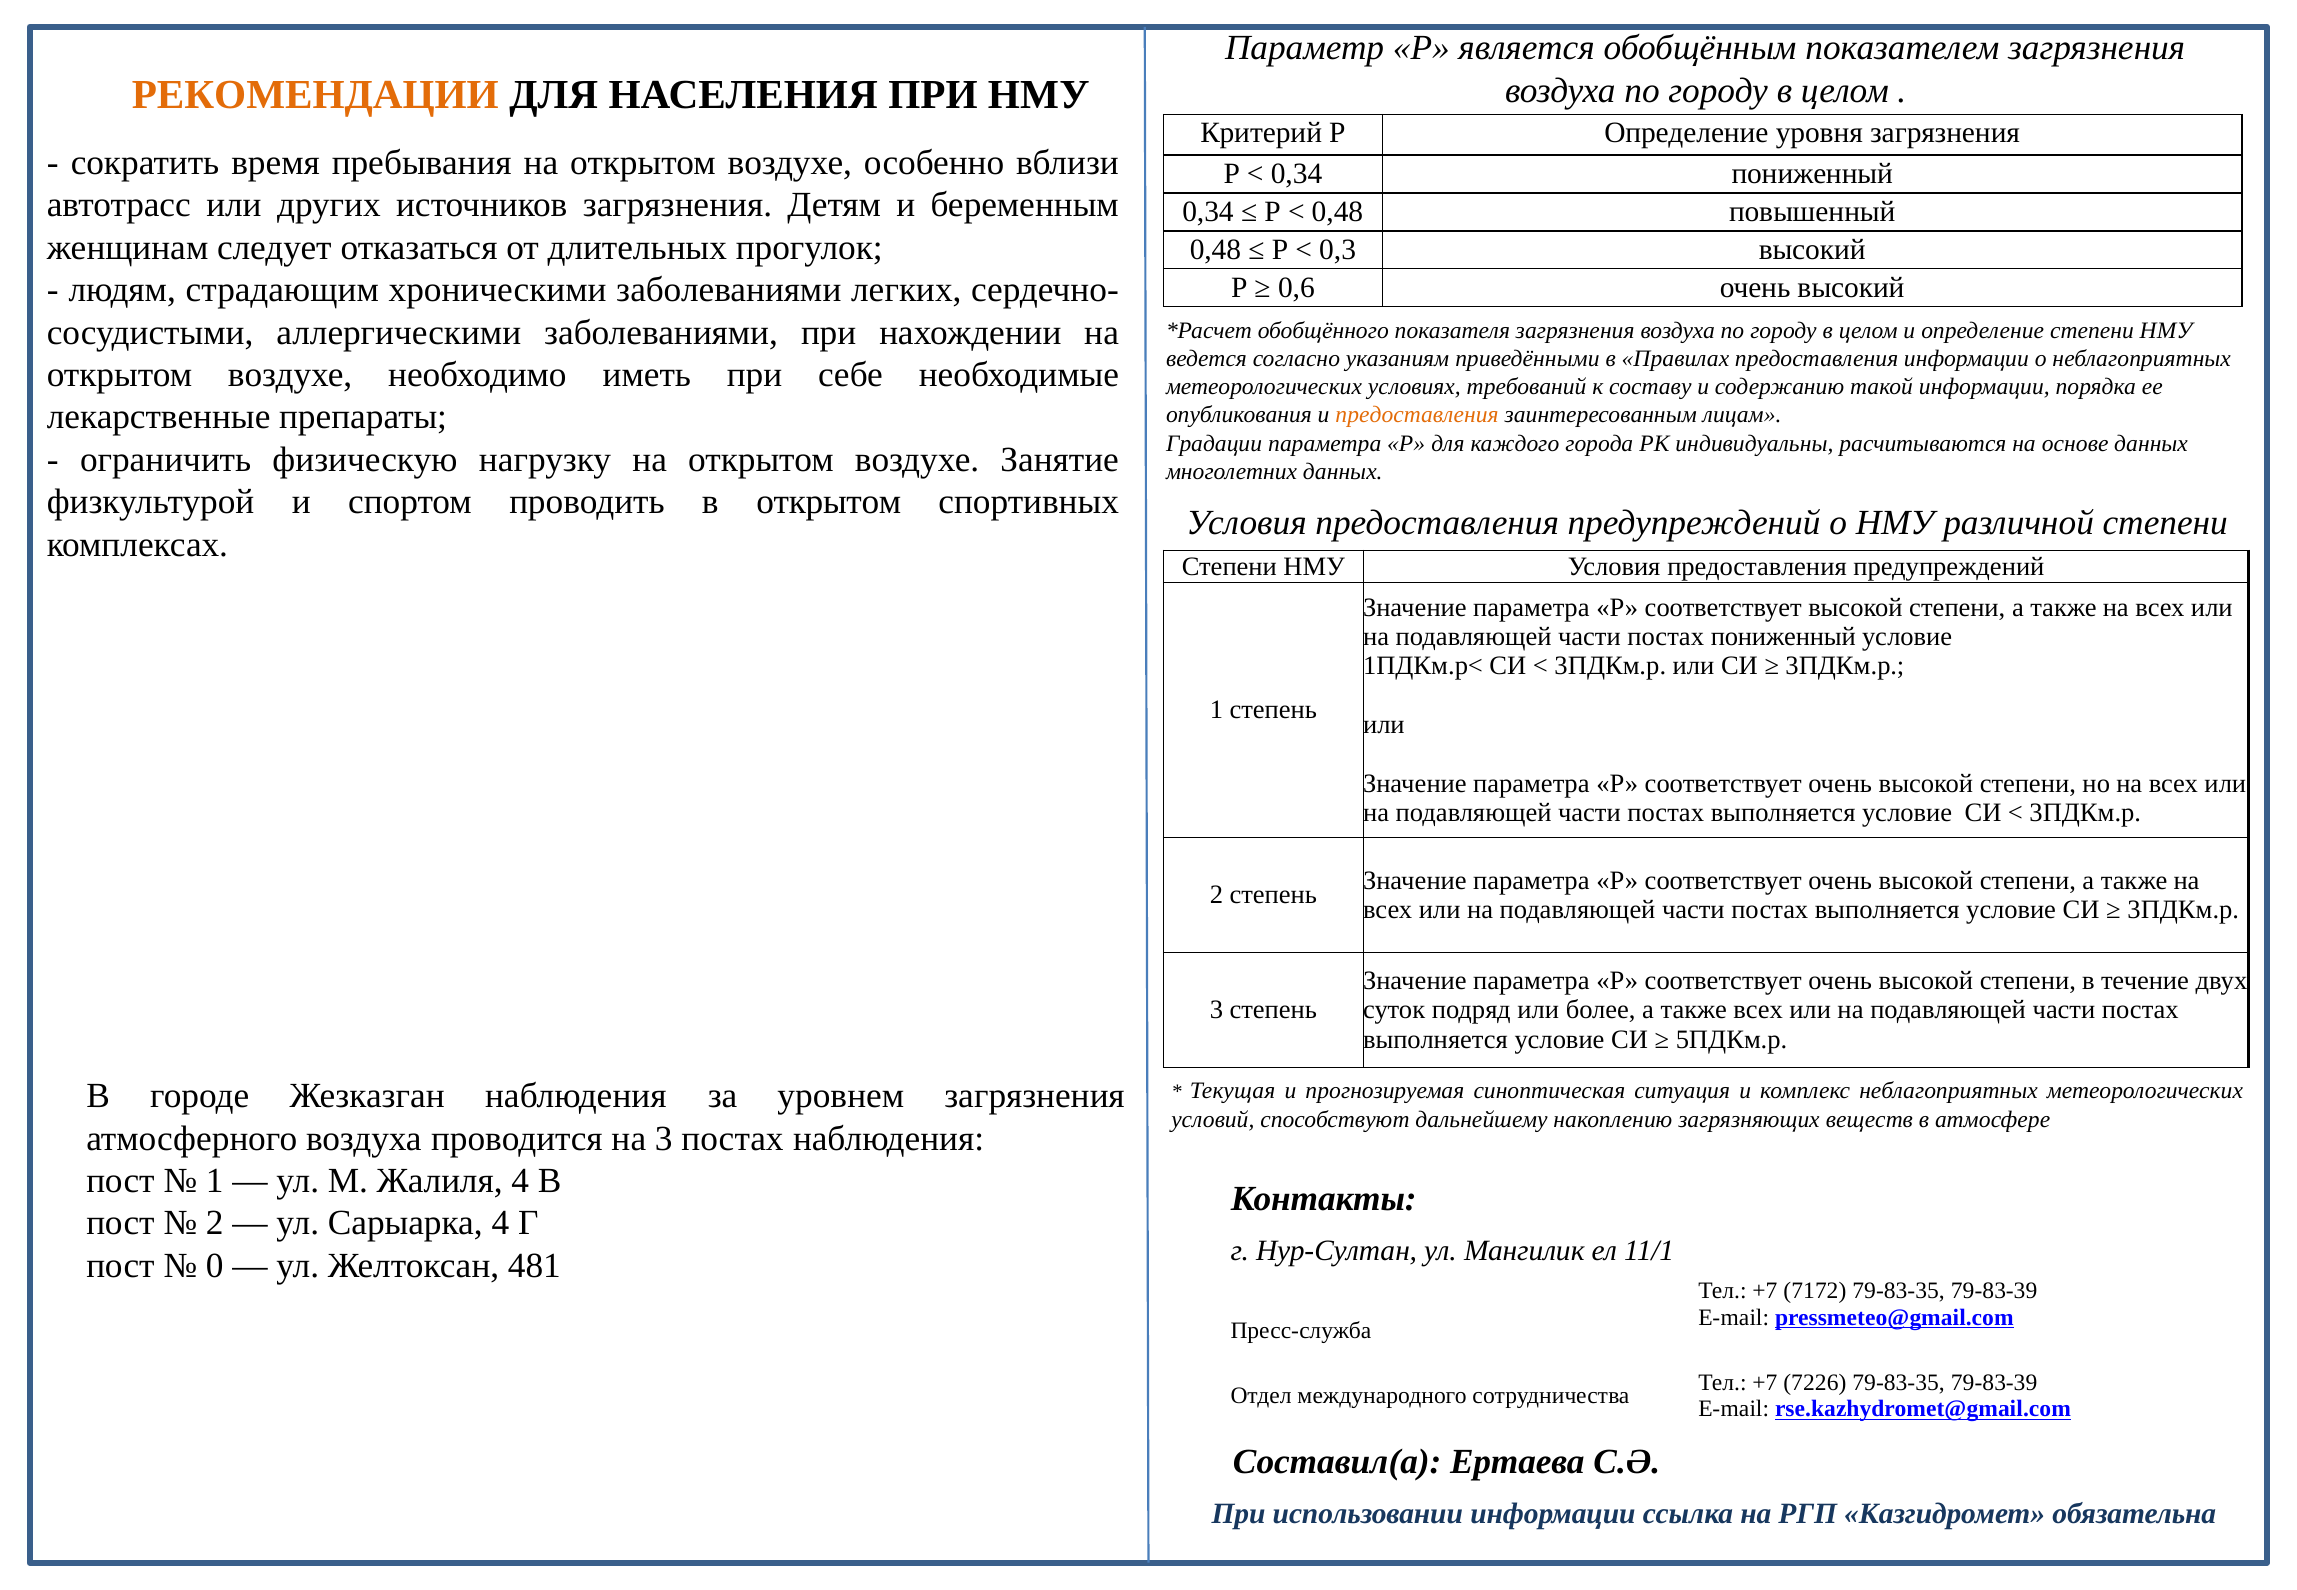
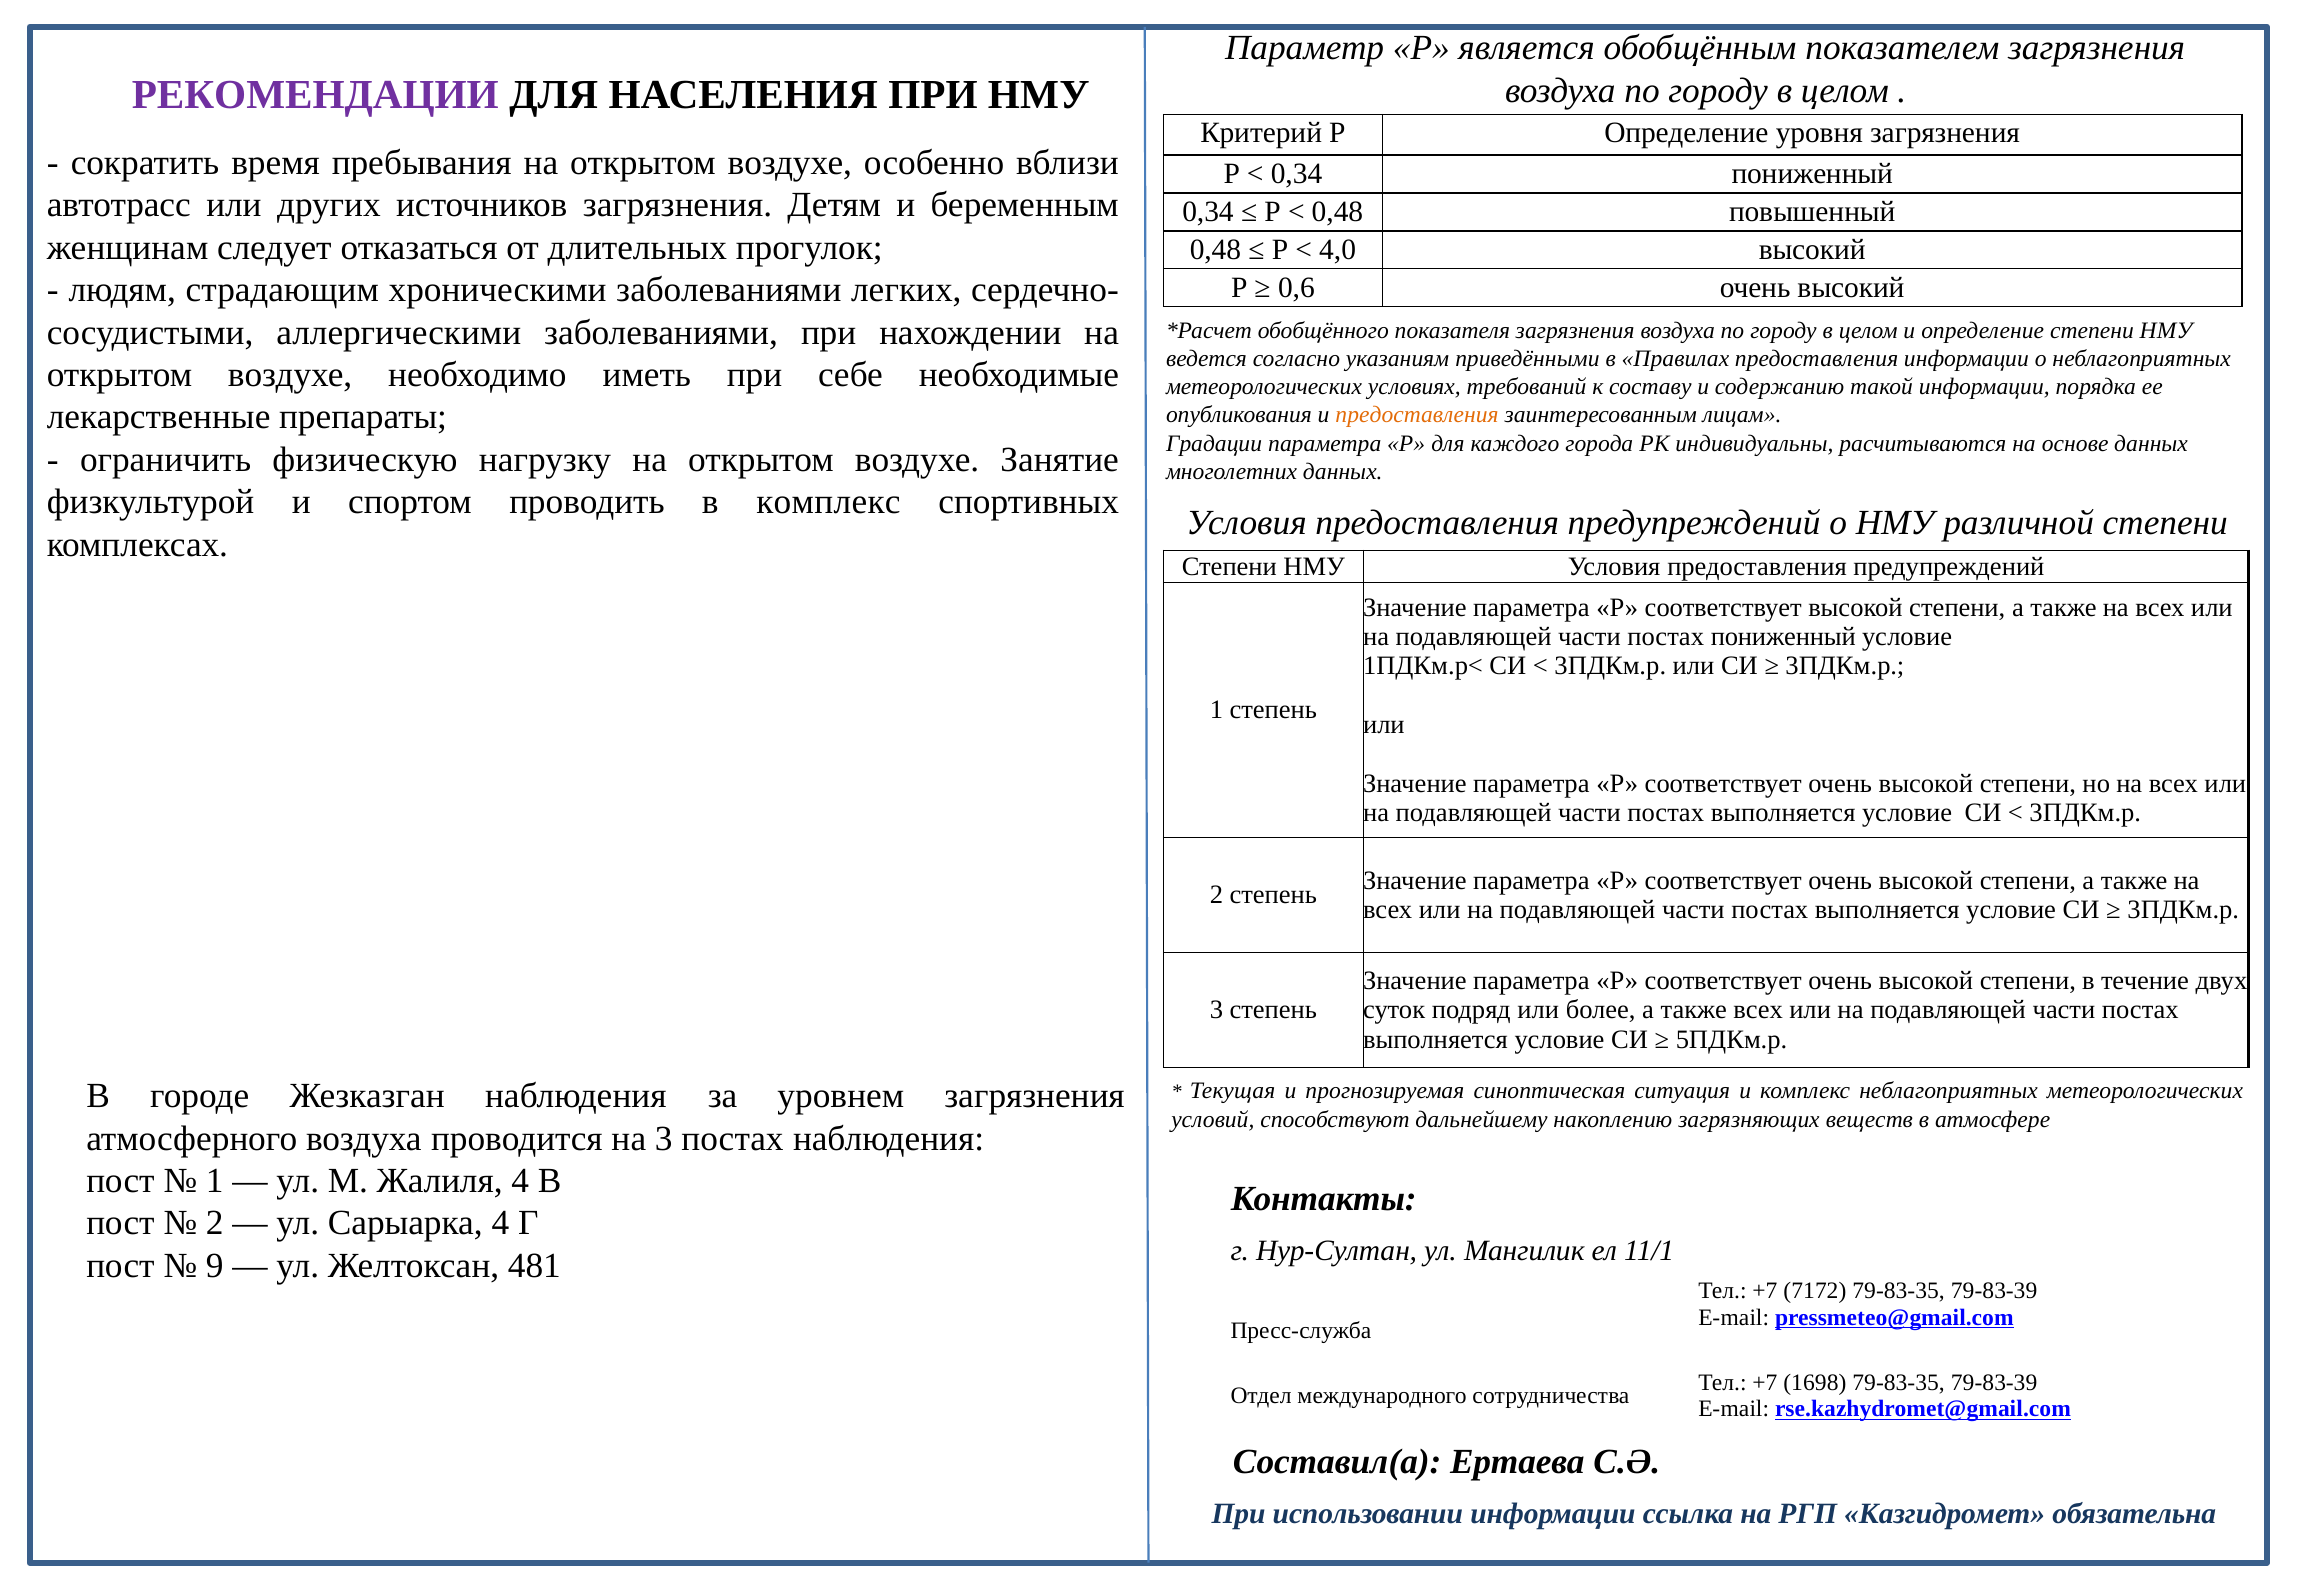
РЕКОМЕНДАЦИИ colour: orange -> purple
0,3: 0,3 -> 4,0
в открытом: открытом -> комплекс
0: 0 -> 9
7226: 7226 -> 1698
